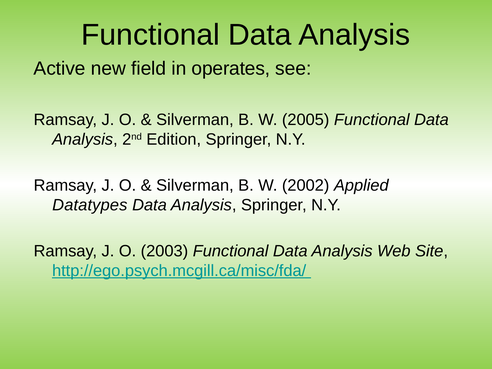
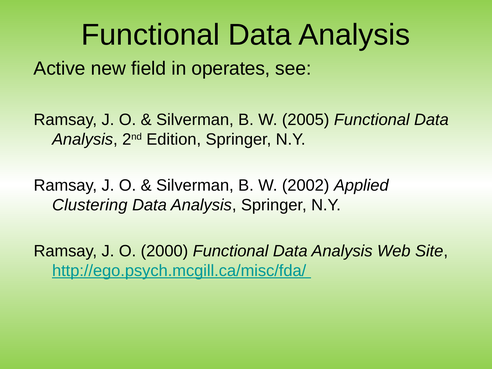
Datatypes: Datatypes -> Clustering
2003: 2003 -> 2000
